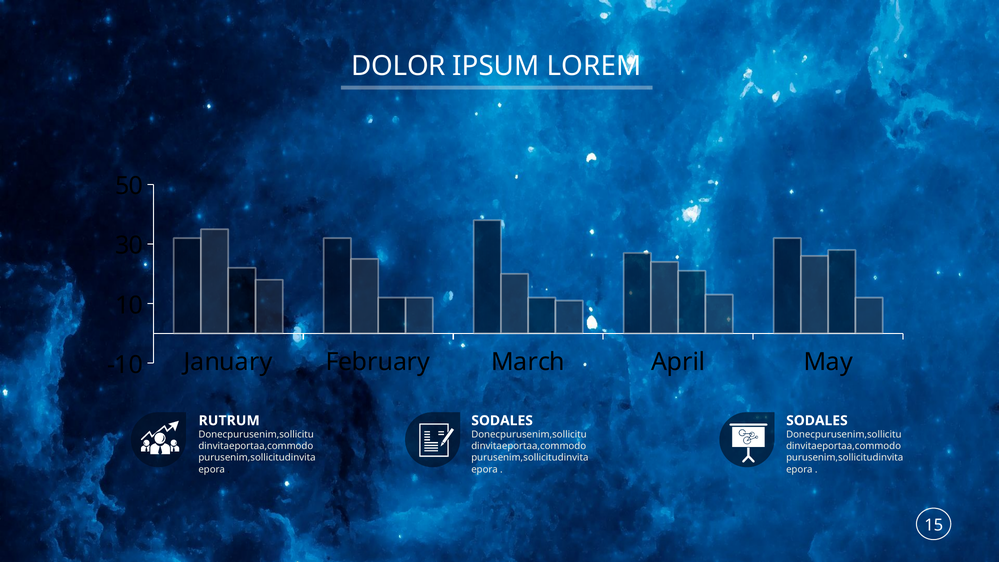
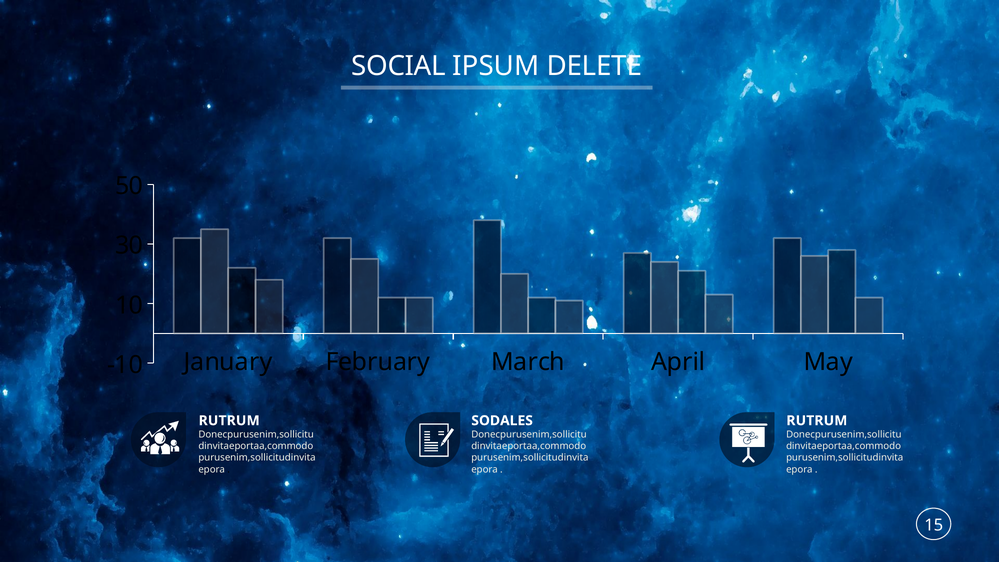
DOLOR: DOLOR -> SOCIAL
LOREM: LOREM -> DELETE
SODALES at (817, 421): SODALES -> RUTRUM
